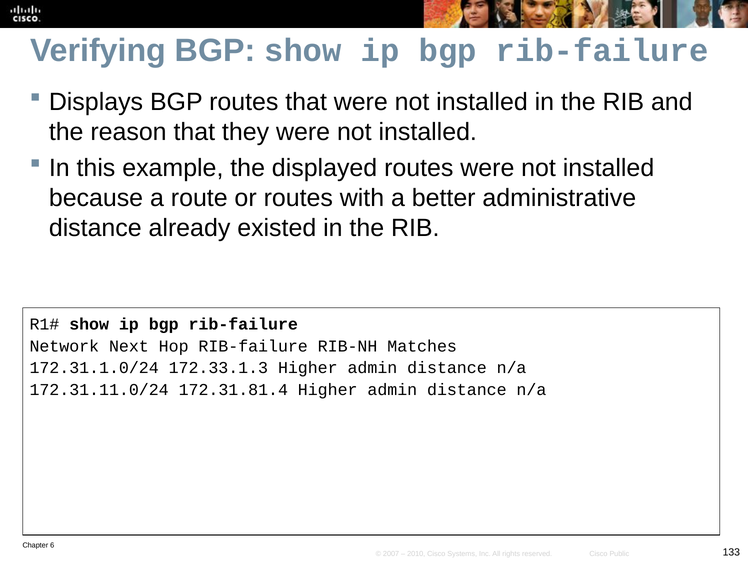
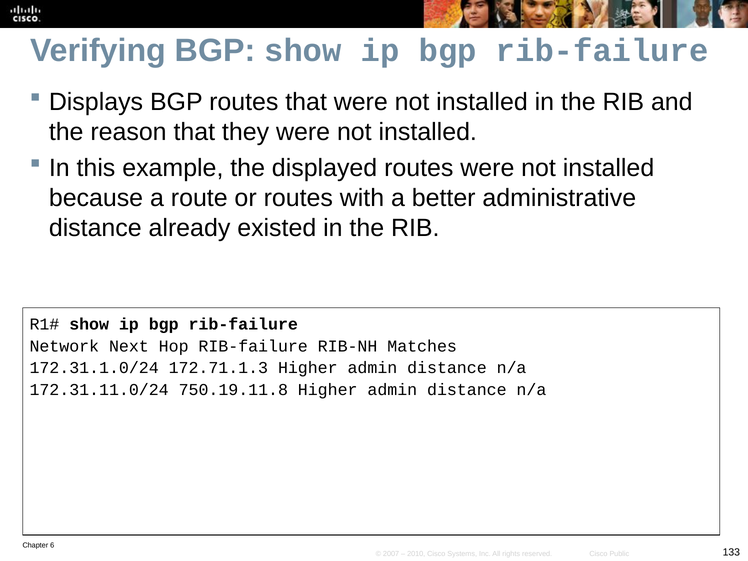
172.33.1.3: 172.33.1.3 -> 172.71.1.3
172.31.81.4: 172.31.81.4 -> 750.19.11.8
